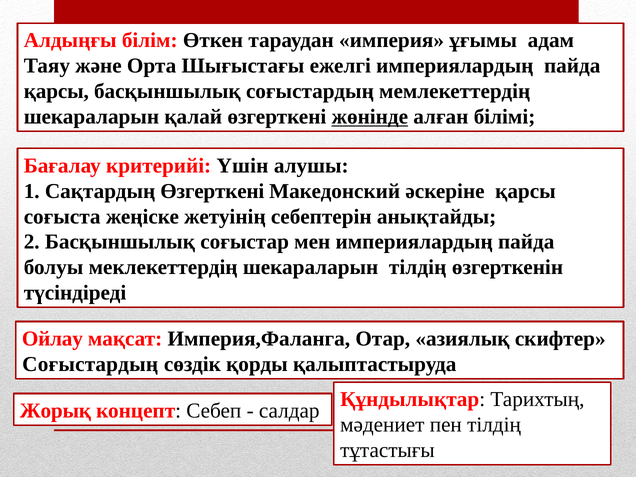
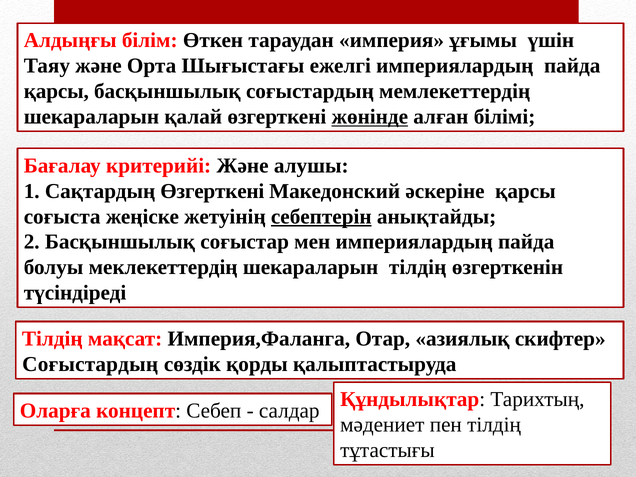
адам: адам -> үшін
критерийі Үшін: Үшін -> Және
себептерін underline: none -> present
Ойлау at (52, 339): Ойлау -> Тілдің
Жорық: Жорық -> Оларға
